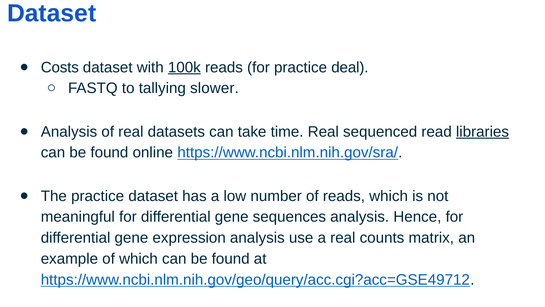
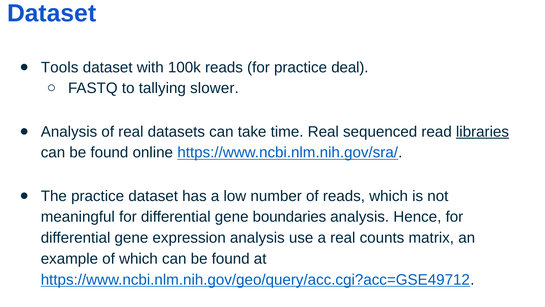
Costs: Costs -> Tools
100k underline: present -> none
sequences: sequences -> boundaries
